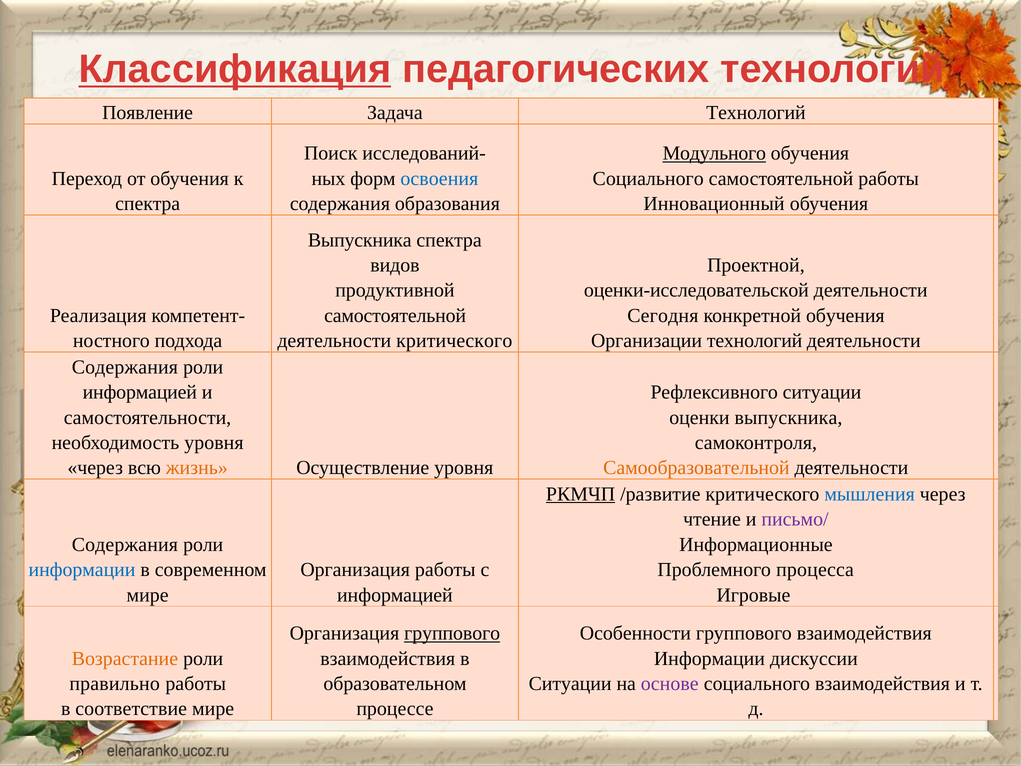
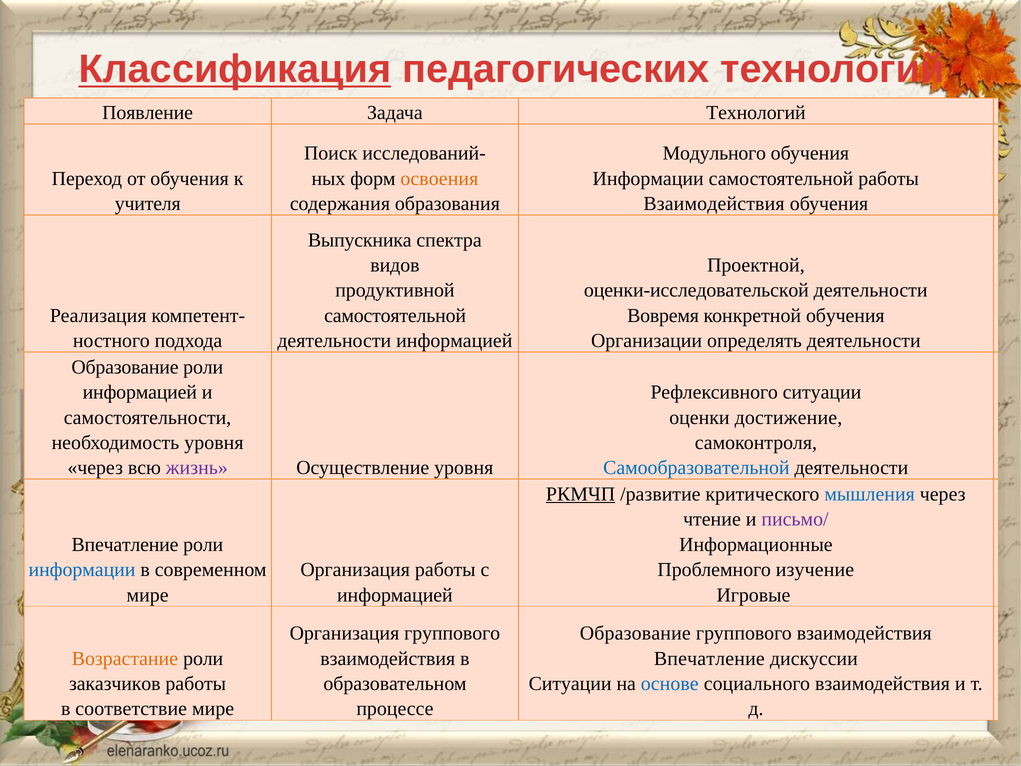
Модульного underline: present -> none
освоения colour: blue -> orange
Социального at (648, 179): Социального -> Информации
спектра at (148, 204): спектра -> учителя
Инновационный at (714, 204): Инновационный -> Взаимодействия
Сегодня: Сегодня -> Вовремя
деятельности критического: критического -> информацией
Организации технологий: технологий -> определять
Содержания at (125, 367): Содержания -> Образование
оценки выпускника: выпускника -> достижение
жизнь colour: orange -> purple
Самообразовательной colour: orange -> blue
Содержания at (125, 544): Содержания -> Впечатление
процесса: процесса -> изучение
группового at (452, 633) underline: present -> none
Особенности at (635, 633): Особенности -> Образование
Информации at (709, 658): Информации -> Впечатление
правильно: правильно -> заказчиков
основе colour: purple -> blue
